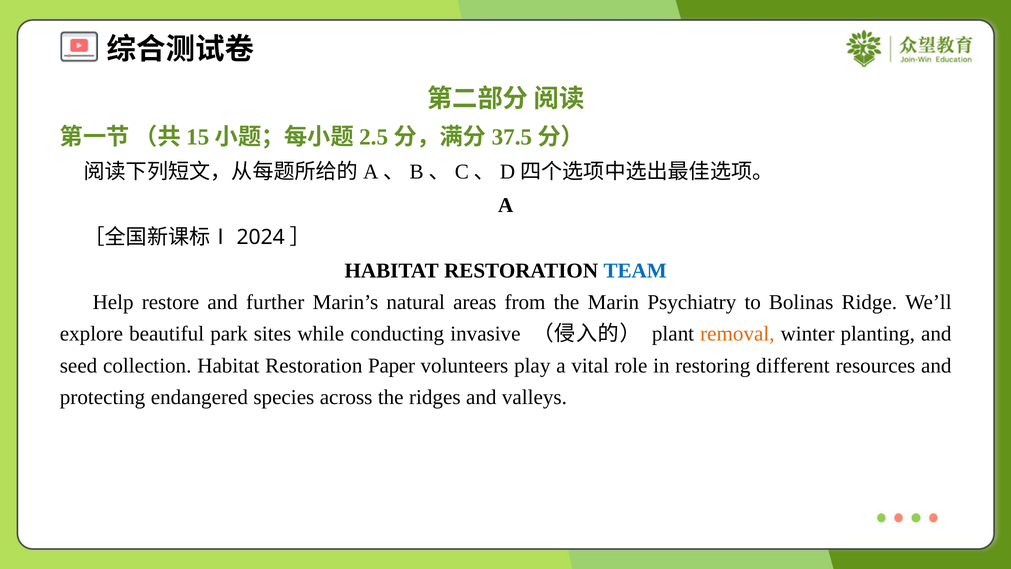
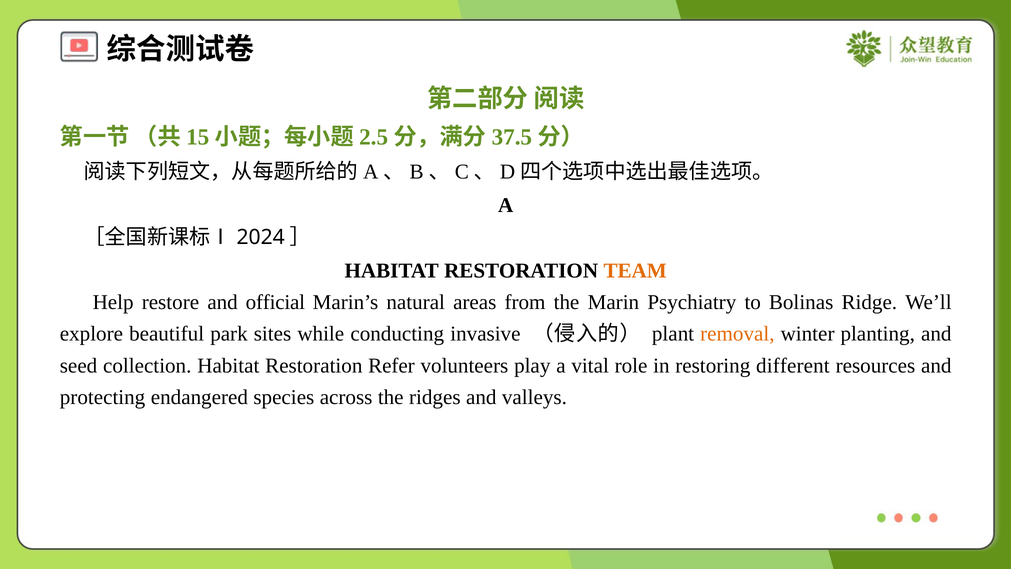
TEAM colour: blue -> orange
further: further -> official
Paper: Paper -> Refer
